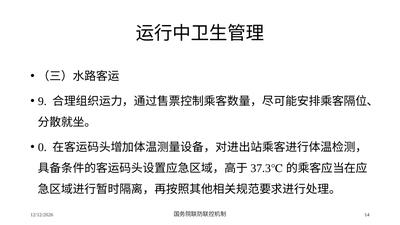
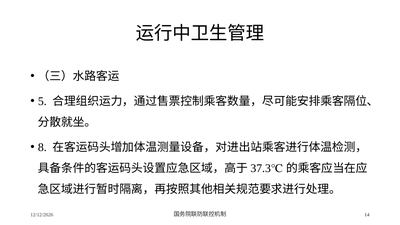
9: 9 -> 5
0: 0 -> 8
